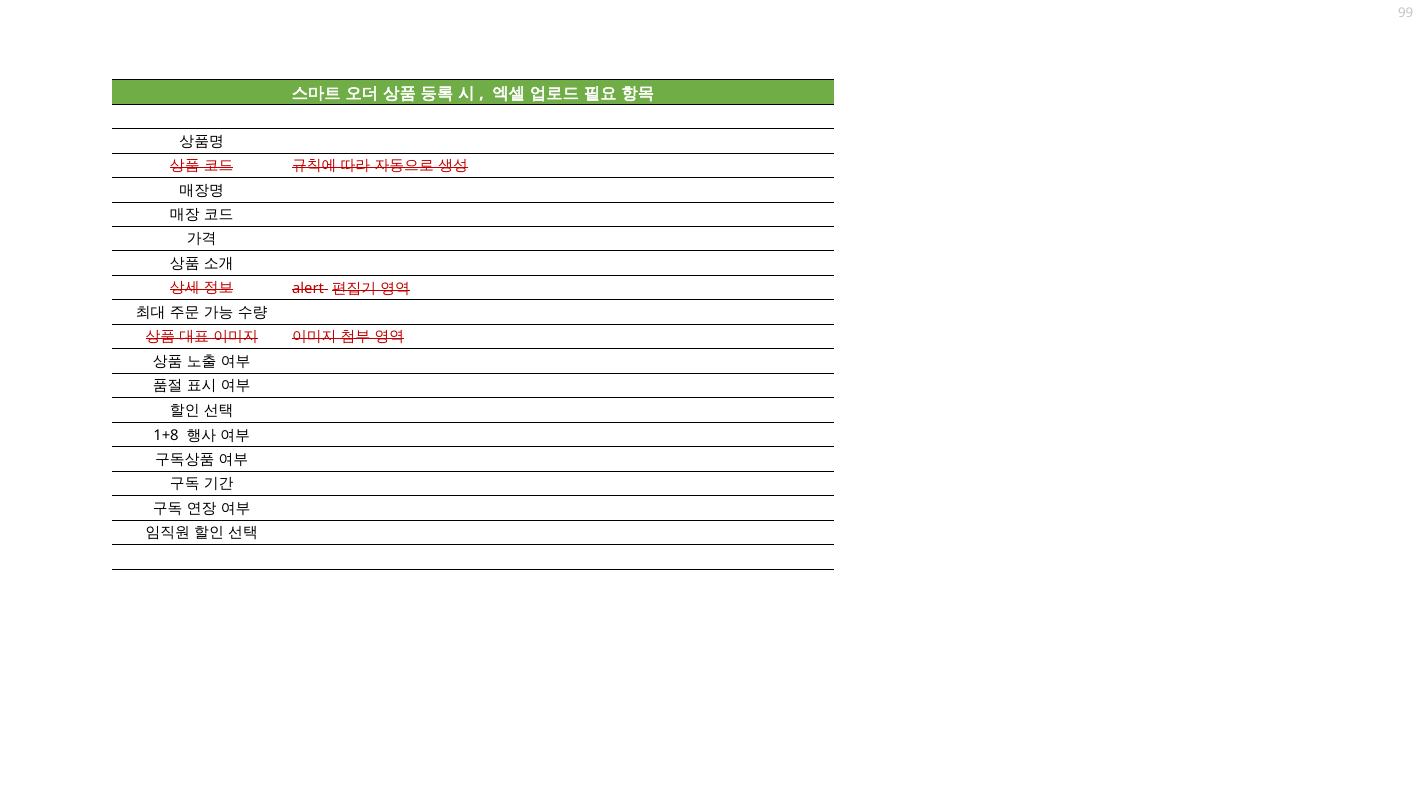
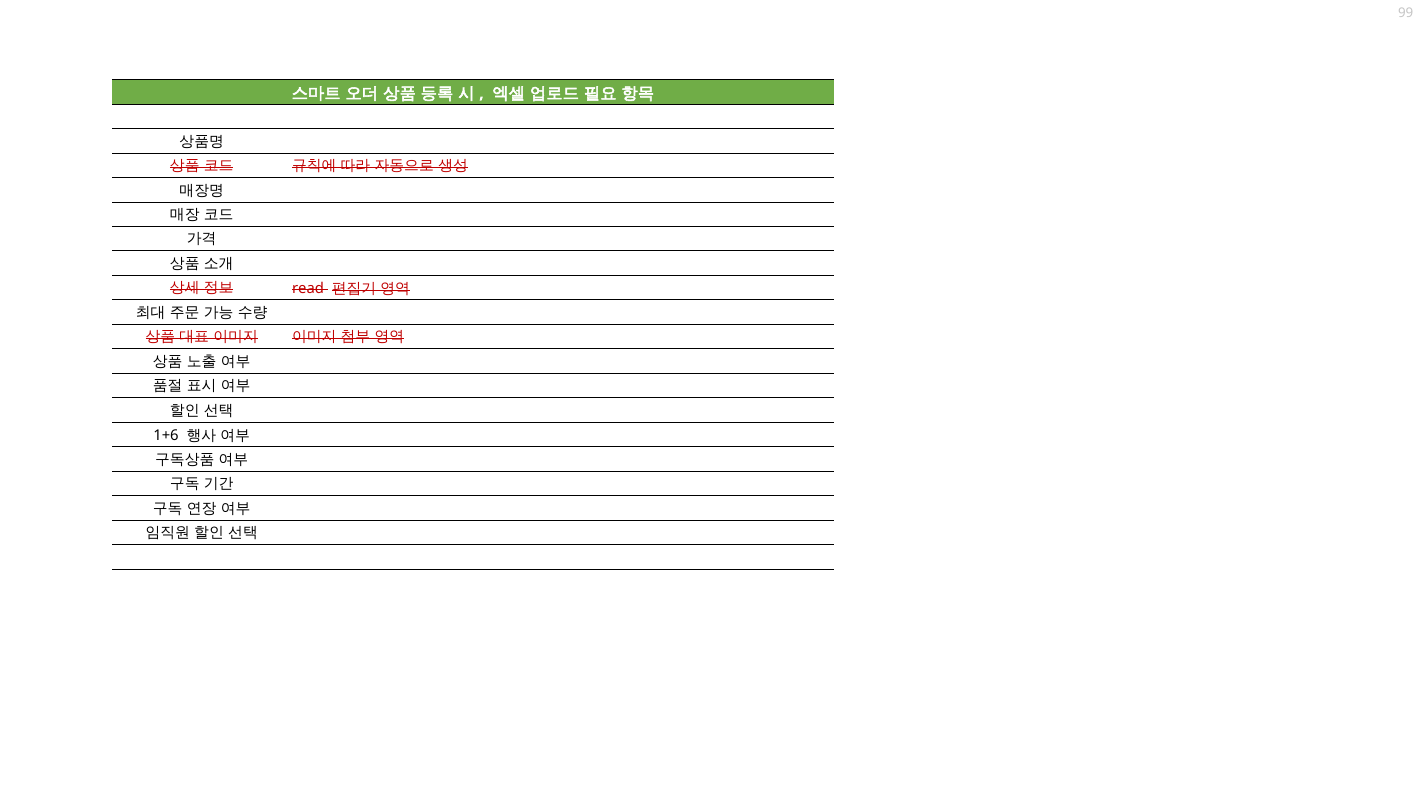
alert: alert -> read
1+8: 1+8 -> 1+6
